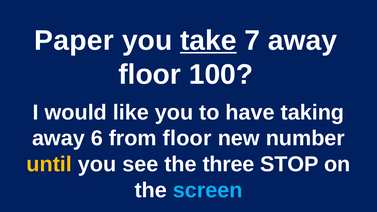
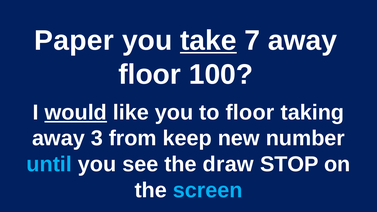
would underline: none -> present
to have: have -> floor
6: 6 -> 3
from floor: floor -> keep
until colour: yellow -> light blue
three: three -> draw
